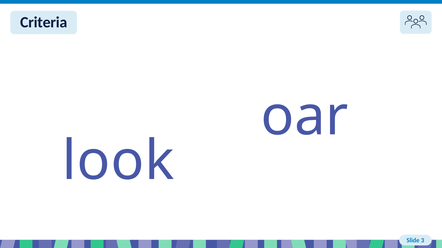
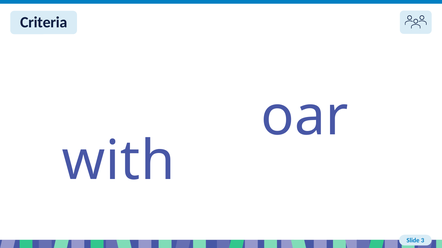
look: look -> with
